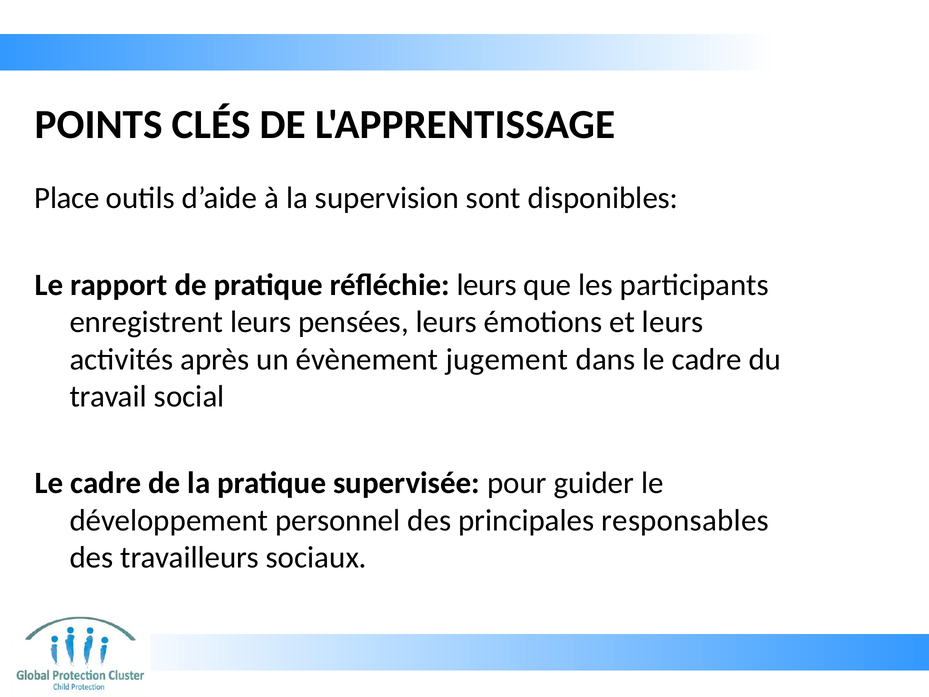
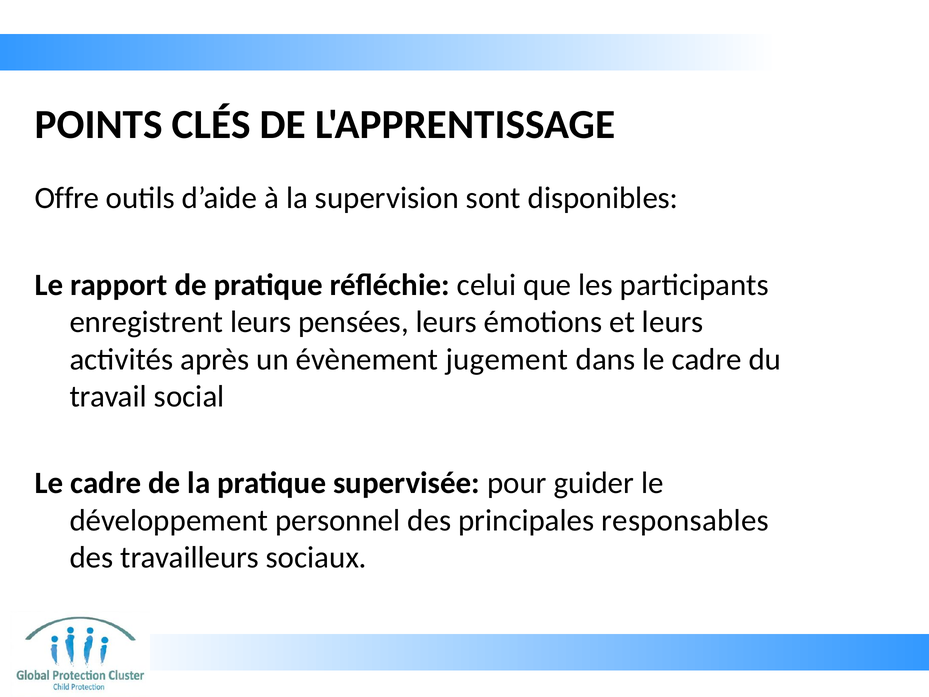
Place: Place -> Offre
réfléchie leurs: leurs -> celui
